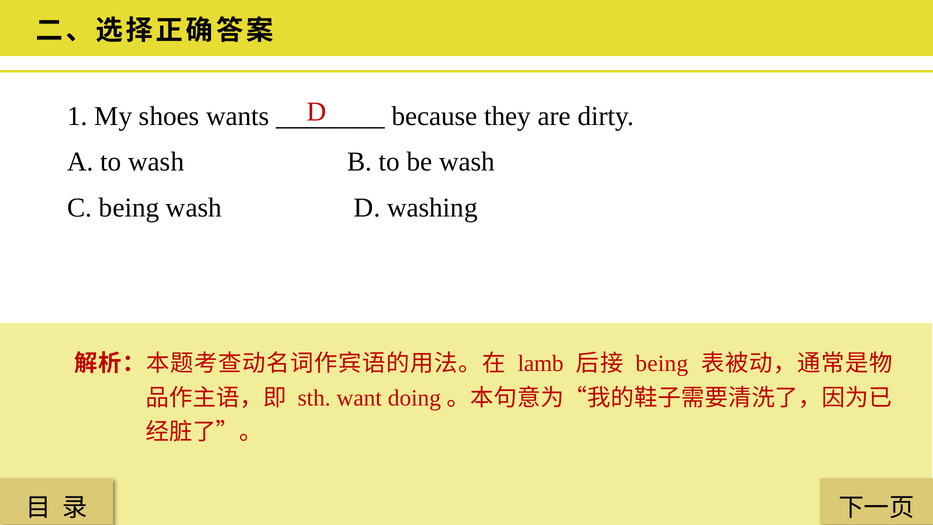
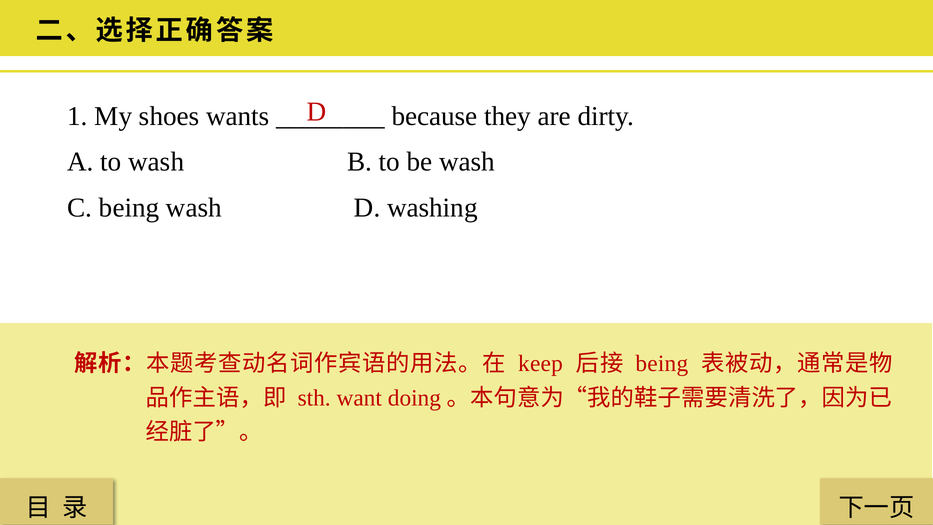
lamb: lamb -> keep
